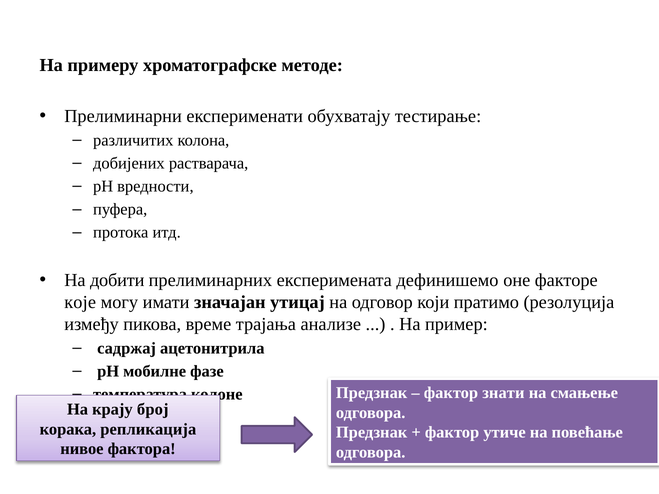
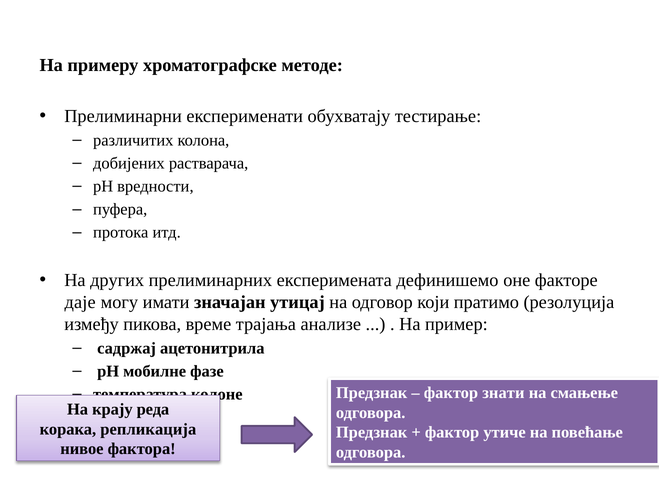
добити: добити -> других
које: које -> даје
број: број -> реда
